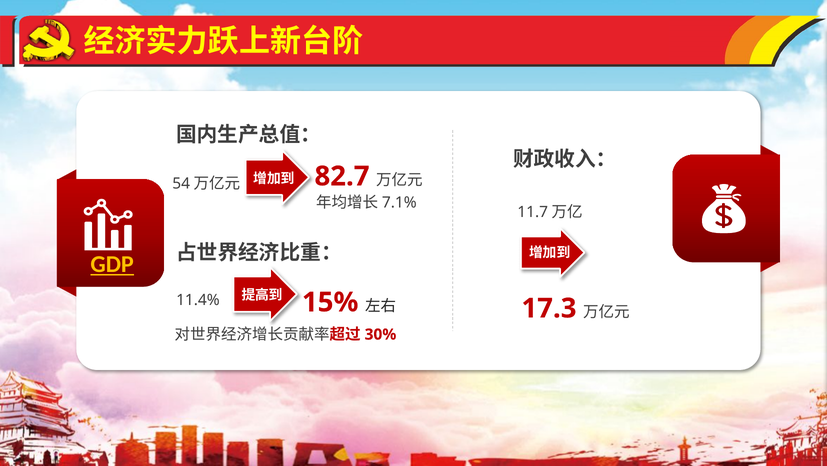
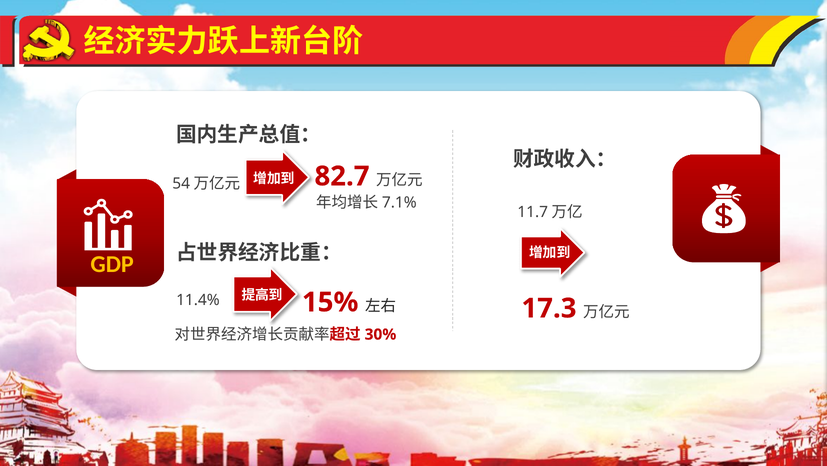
GDP underline: present -> none
